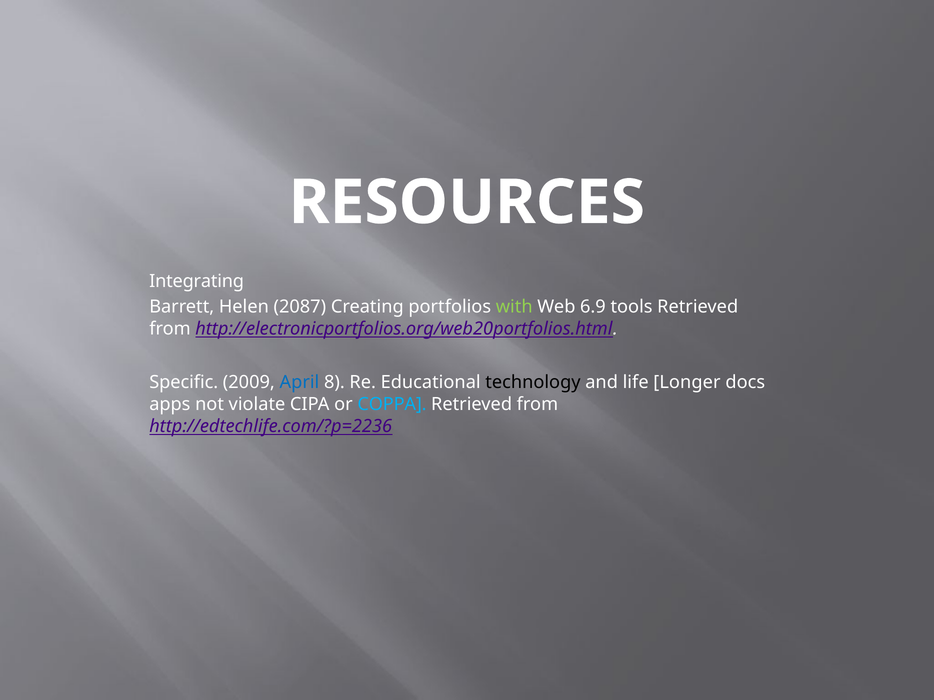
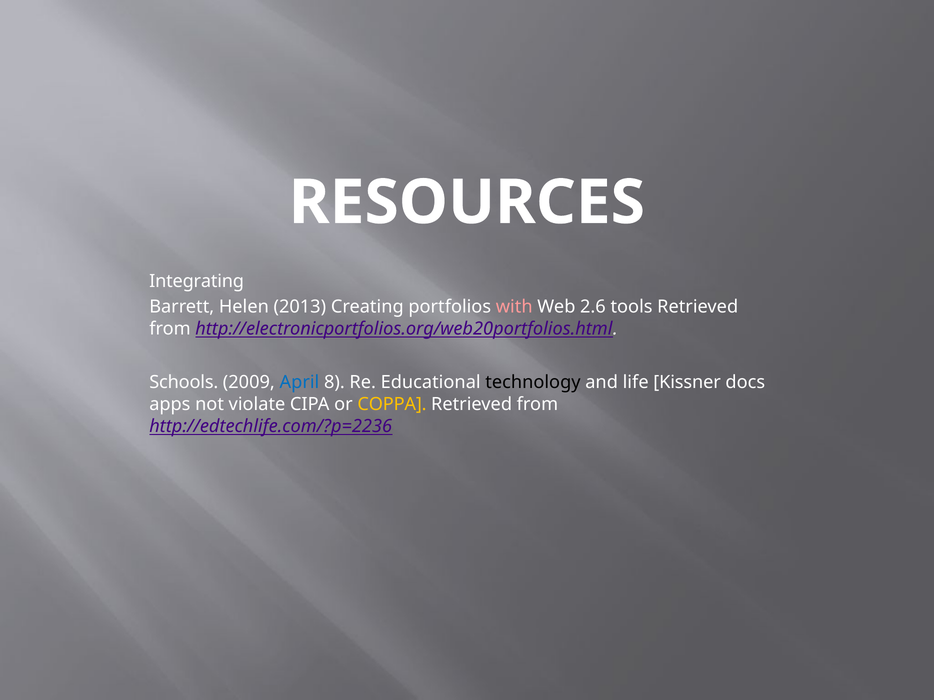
2087: 2087 -> 2013
with colour: light green -> pink
6.9: 6.9 -> 2.6
Specific: Specific -> Schools
Longer: Longer -> Kissner
COPPA colour: light blue -> yellow
